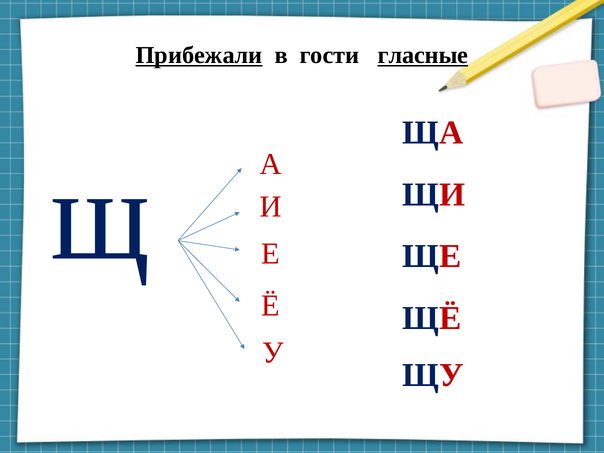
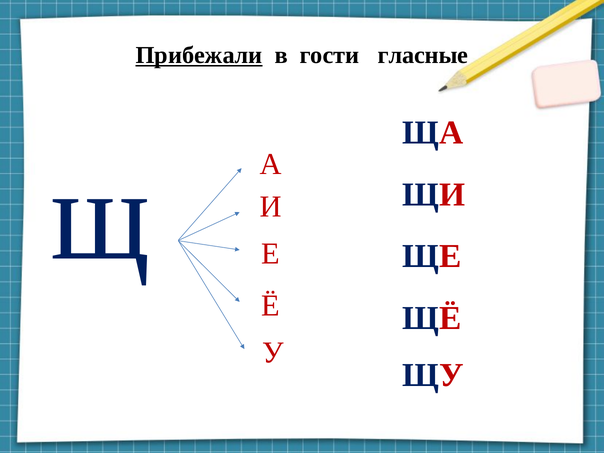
гласные underline: present -> none
